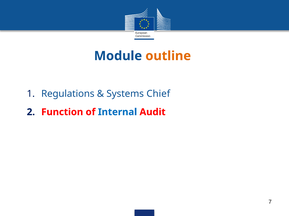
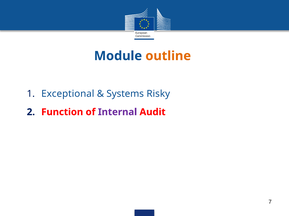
Regulations: Regulations -> Exceptional
Chief: Chief -> Risky
Internal colour: blue -> purple
